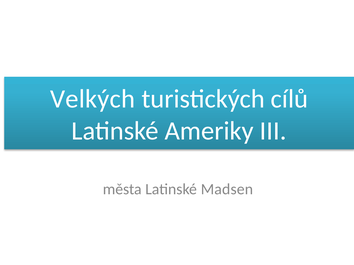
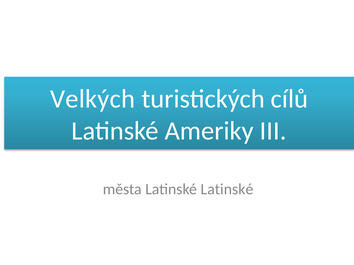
Latinské Madsen: Madsen -> Latinské
